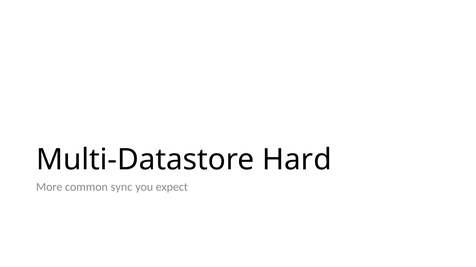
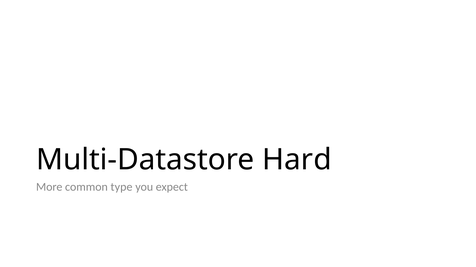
sync: sync -> type
